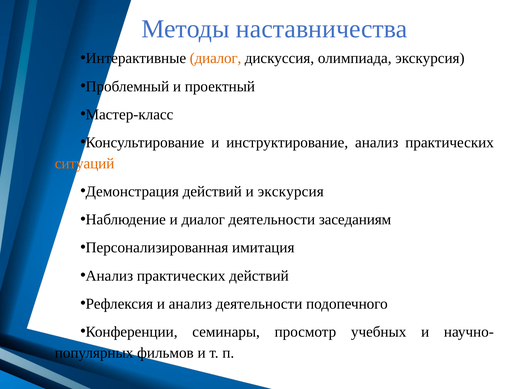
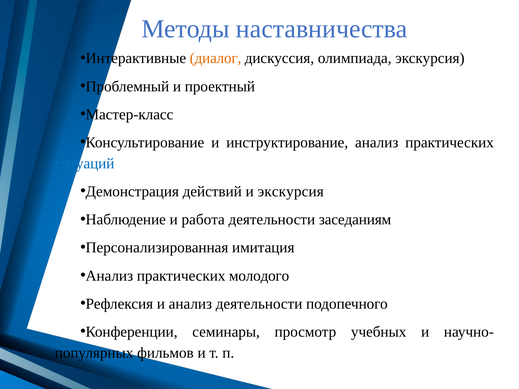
ситуаций colour: orange -> blue
и диалог: диалог -> работа
практических действий: действий -> молодого
